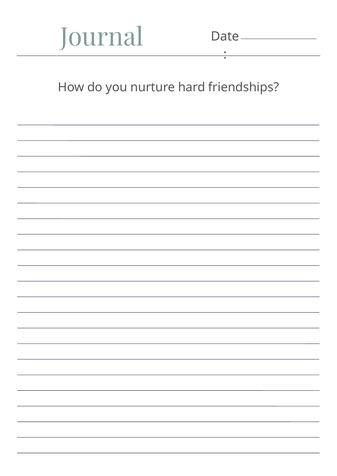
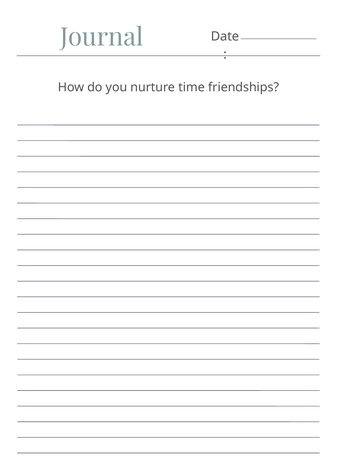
hard: hard -> time
